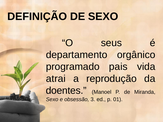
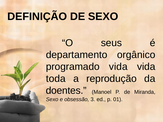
programado pais: pais -> vida
atrai: atrai -> toda
